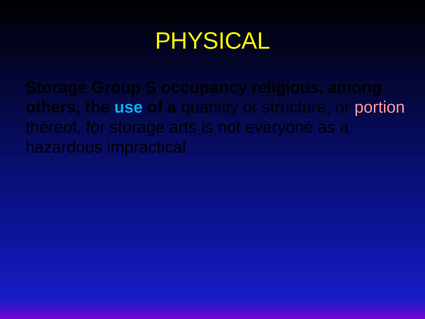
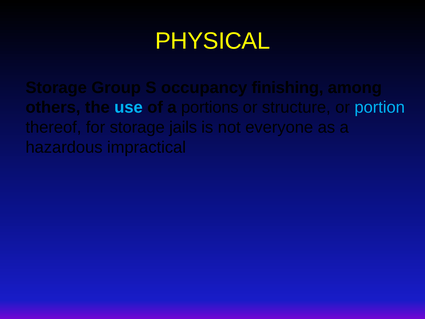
religious: religious -> finishing
quantity: quantity -> portions
portion colour: pink -> light blue
arts: arts -> jails
